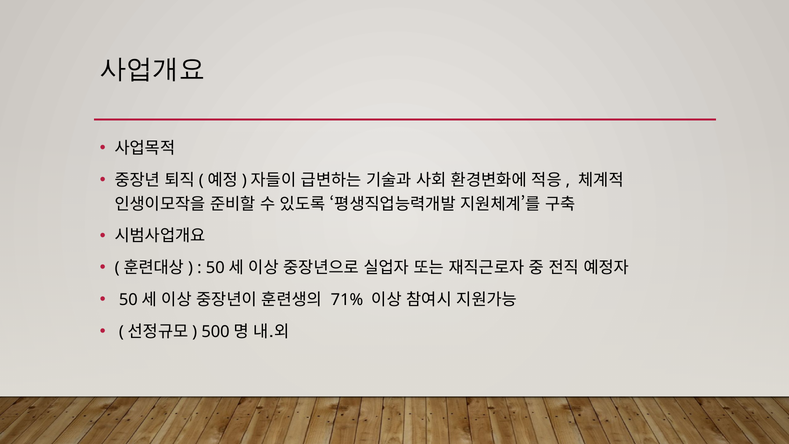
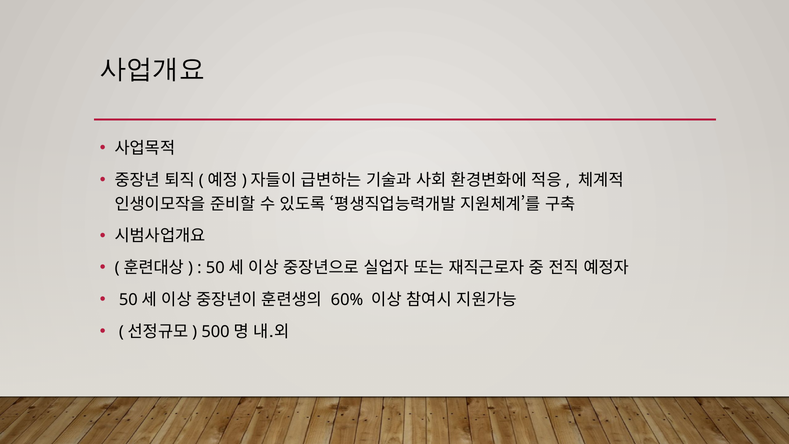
71%: 71% -> 60%
